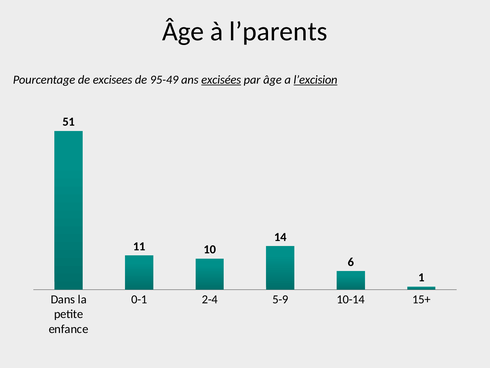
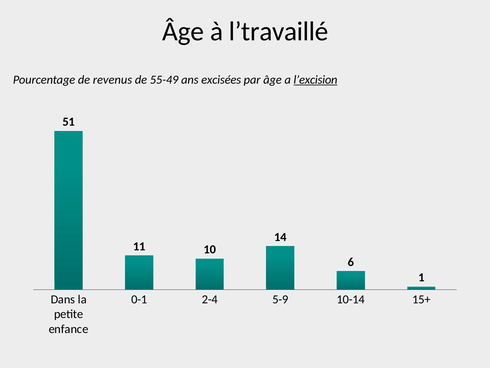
l’parents: l’parents -> l’travaillé
excisees: excisees -> revenus
95-49: 95-49 -> 55-49
excisées underline: present -> none
